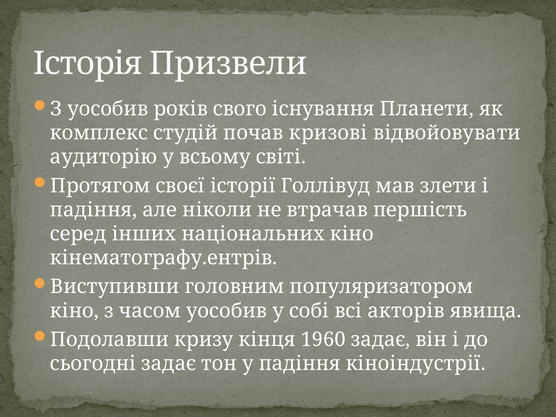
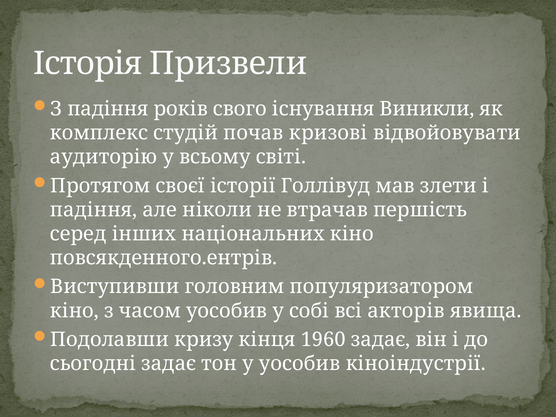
З уособив: уособив -> падіння
Планети: Планети -> Виникли
кінематографу.ентрів: кінематографу.ентрів -> повсякденного.ентрів
у падіння: падіння -> уособив
